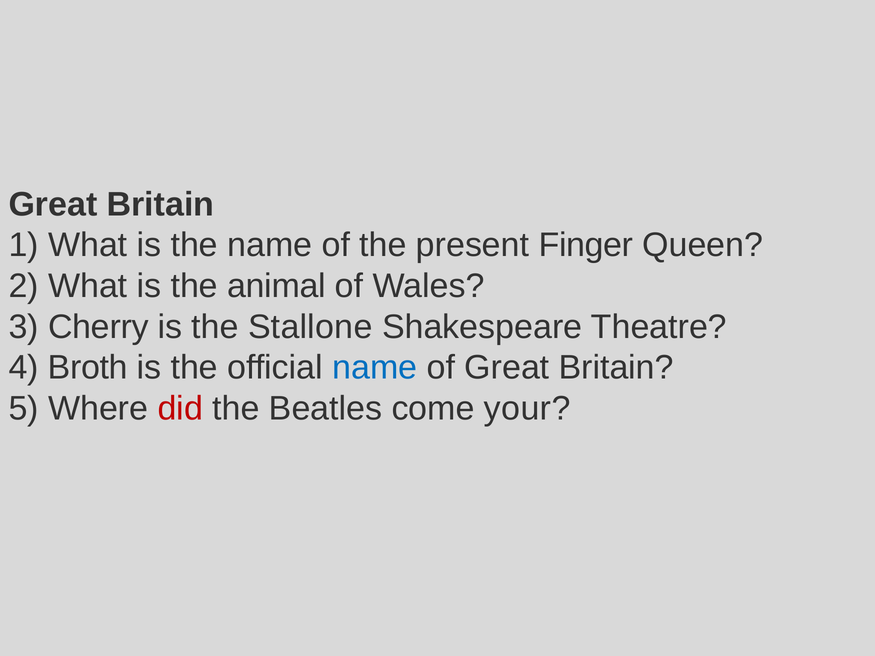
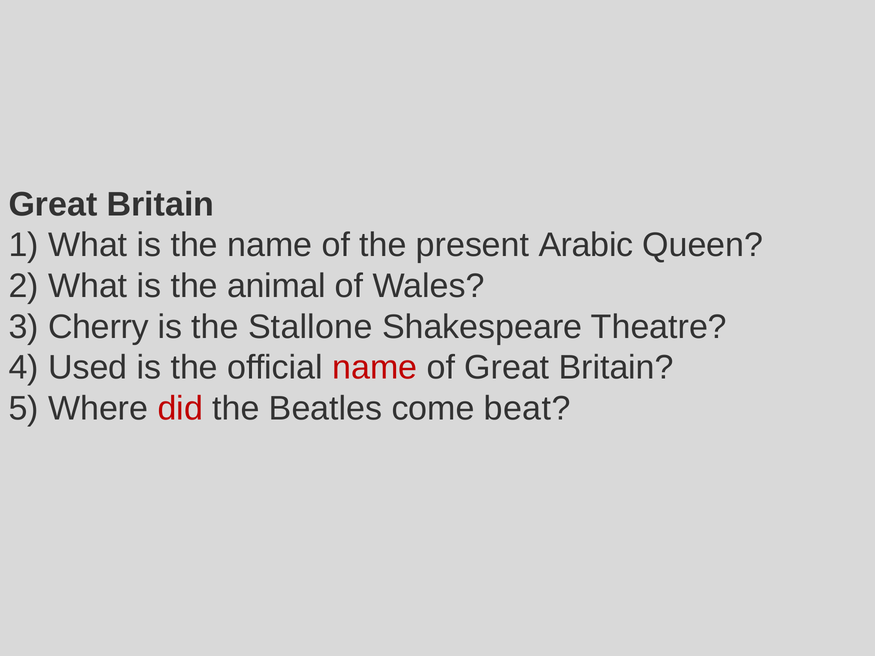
Finger: Finger -> Arabic
Broth: Broth -> Used
name at (375, 368) colour: blue -> red
your: your -> beat
